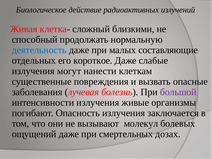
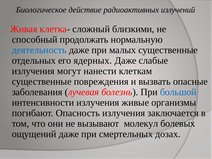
малых составляющие: составляющие -> существенные
короткое: короткое -> ядерных
большой colour: purple -> blue
